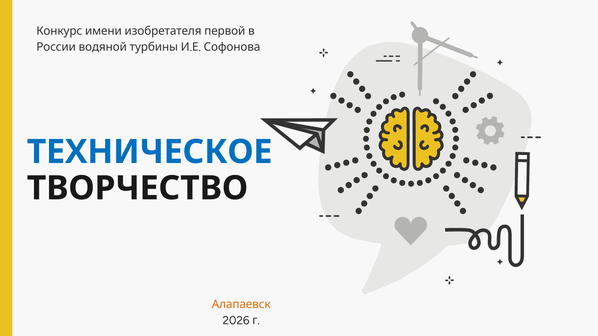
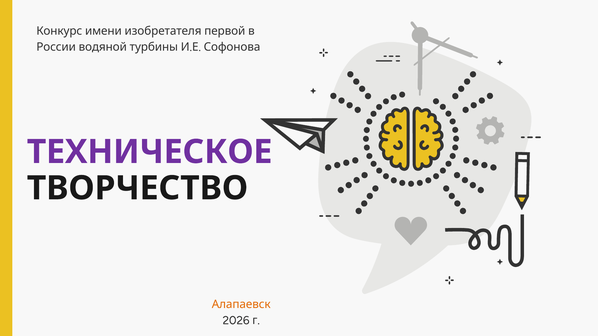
ТЕХНИЧЕСКОЕ colour: blue -> purple
